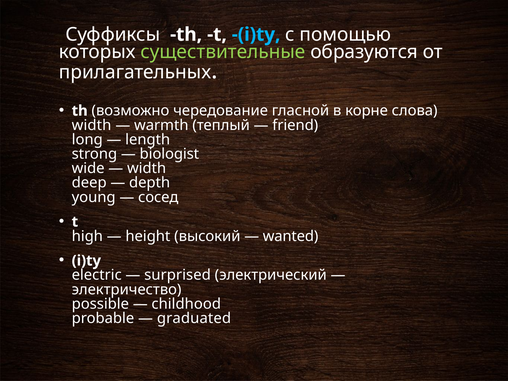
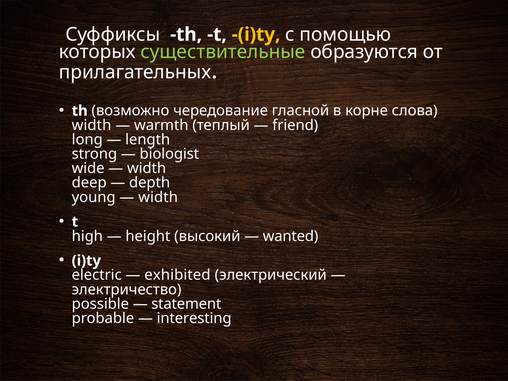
-(i)ty colour: light blue -> yellow
сосед at (158, 197): сосед -> width
surprised: surprised -> exhibited
childhood: childhood -> statement
graduated: graduated -> interesting
